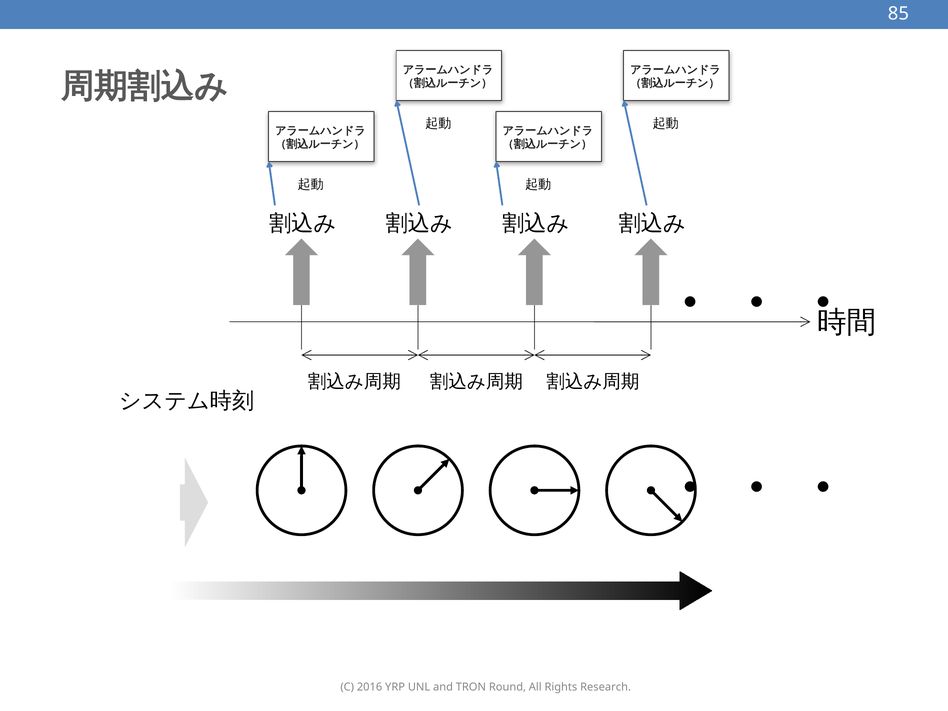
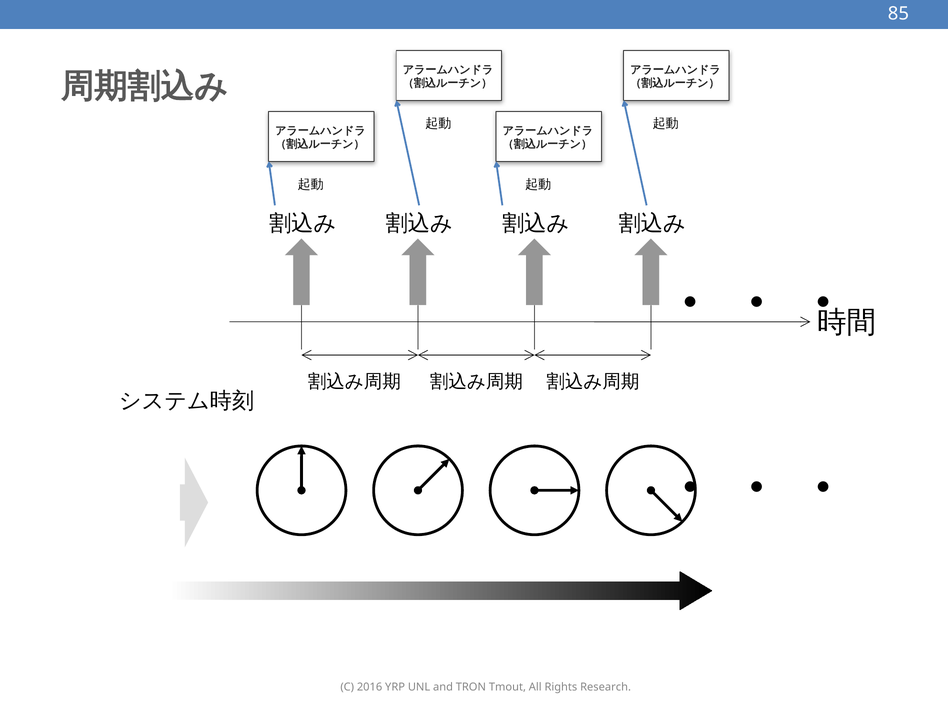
Round: Round -> Tmout
